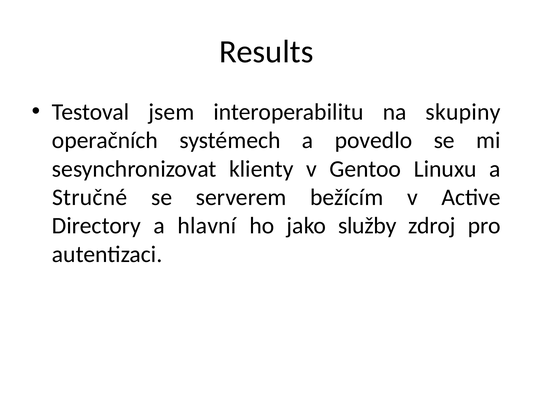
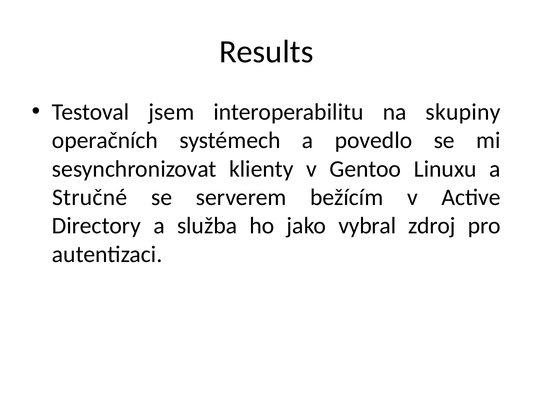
hlavní: hlavní -> služba
služby: služby -> vybral
